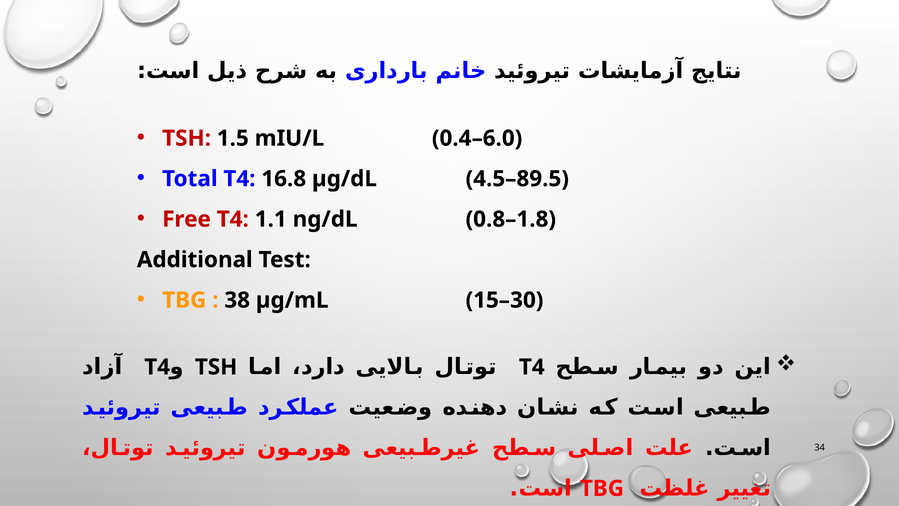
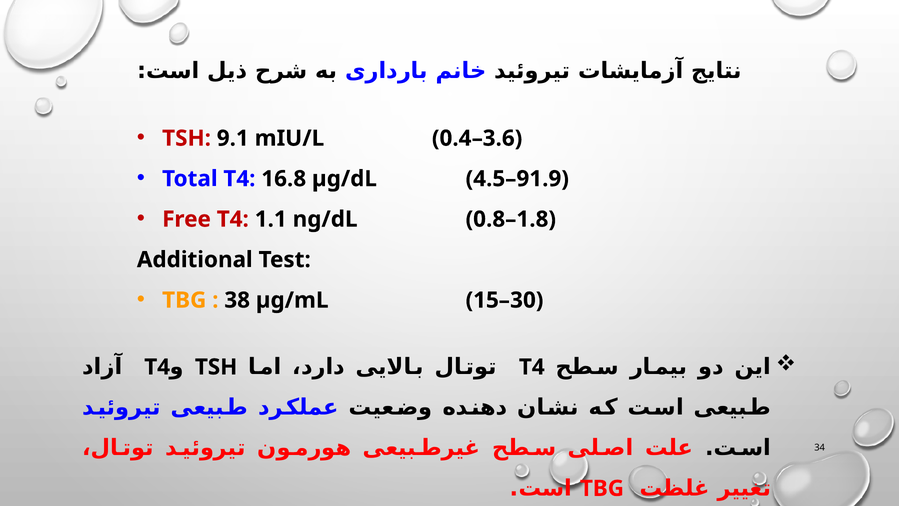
1.5: 1.5 -> 9.1
0.4–6.0: 0.4–6.0 -> 0.4–3.6
4.5–89.5: 4.5–89.5 -> 4.5–91.9
